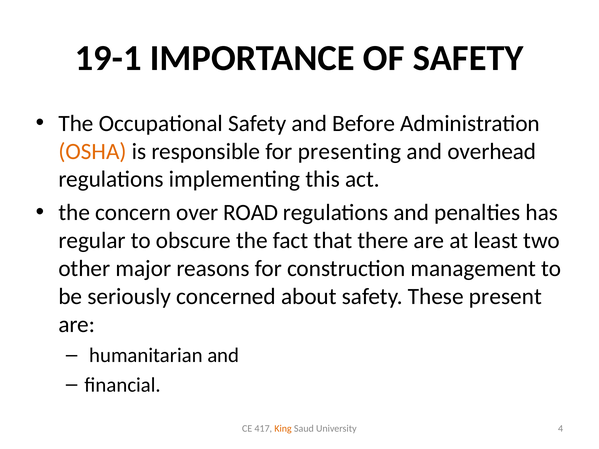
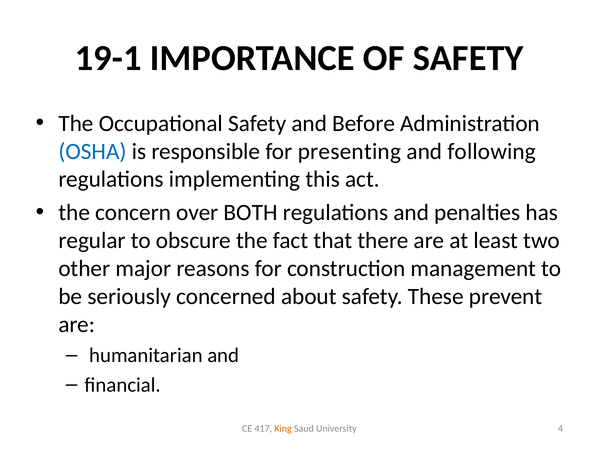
OSHA colour: orange -> blue
overhead: overhead -> following
ROAD: ROAD -> BOTH
present: present -> prevent
